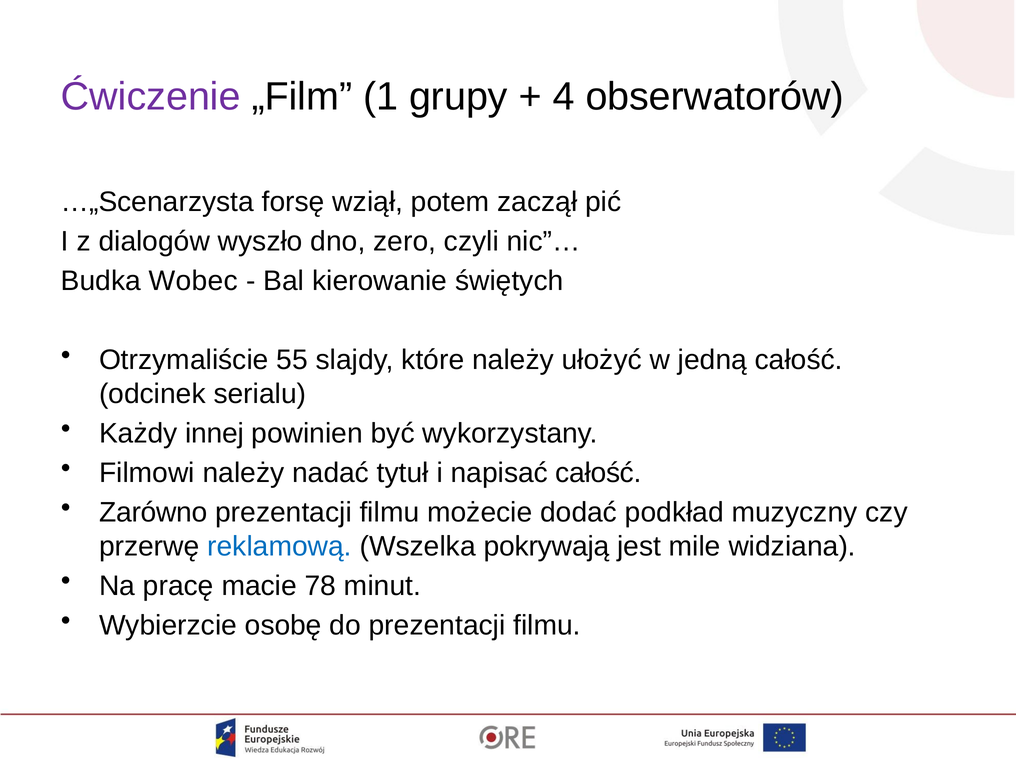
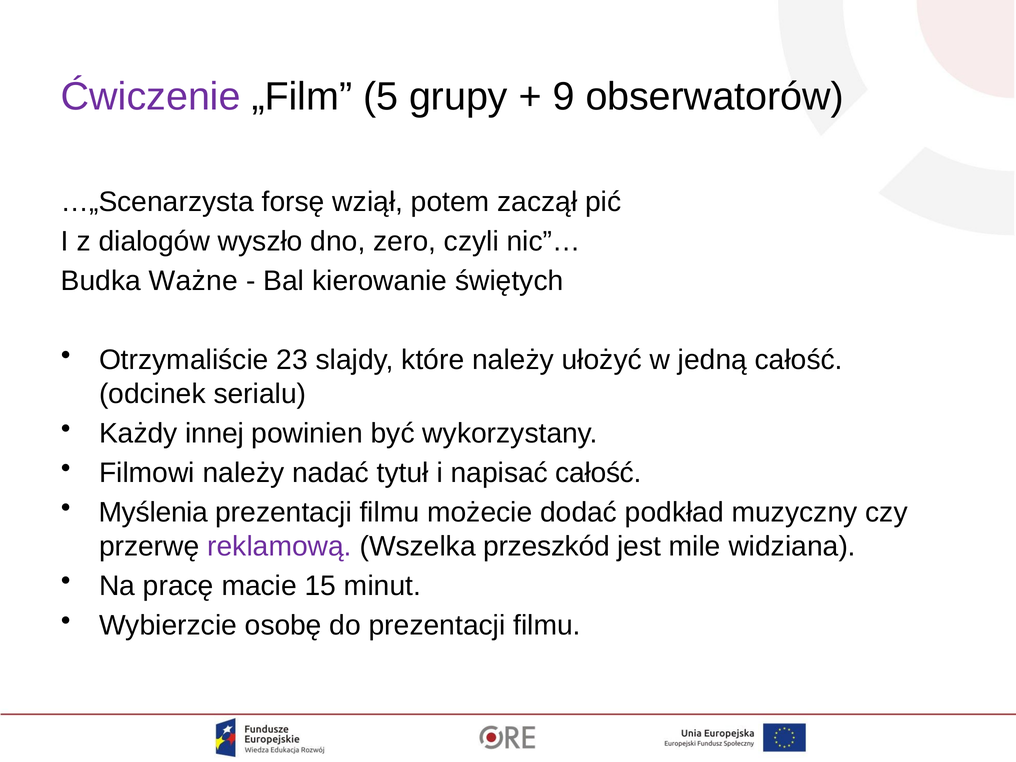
1: 1 -> 5
4: 4 -> 9
Wobec: Wobec -> Ważne
55: 55 -> 23
Zarówno: Zarówno -> Myślenia
reklamową colour: blue -> purple
pokrywają: pokrywają -> przeszkód
78: 78 -> 15
